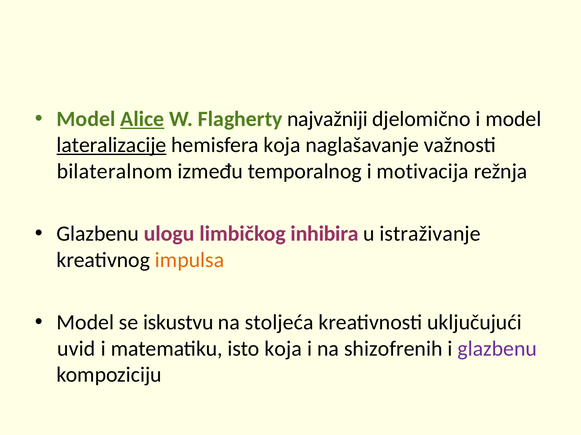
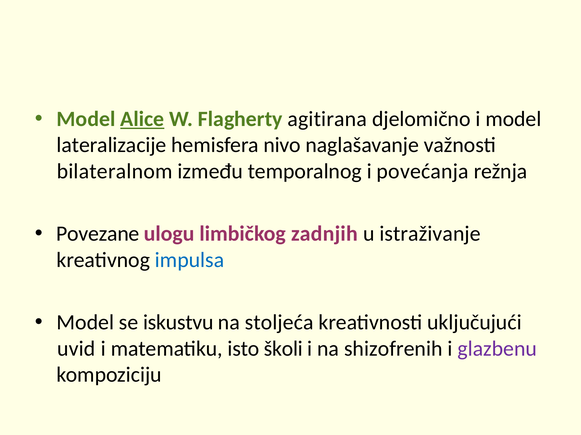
najvažniji: najvažniji -> agitirana
lateralizacije underline: present -> none
hemisfera koja: koja -> nivo
motivacija: motivacija -> povećanja
Glazbenu at (98, 234): Glazbenu -> Povezane
inhibira: inhibira -> zadnjih
impulsa colour: orange -> blue
isto koja: koja -> školi
